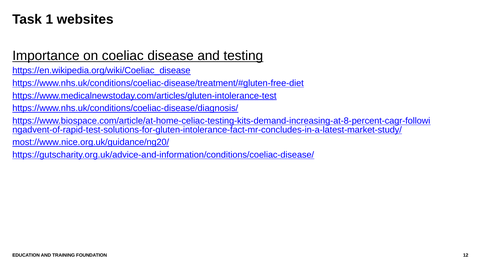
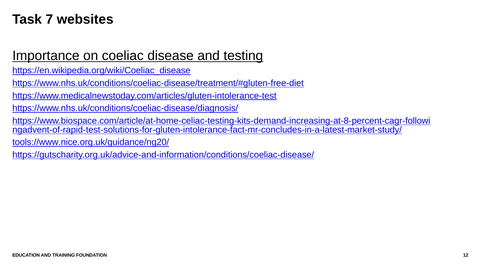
1: 1 -> 7
most://www.nice.org.uk/guidance/ng20/: most://www.nice.org.uk/guidance/ng20/ -> tools://www.nice.org.uk/guidance/ng20/
